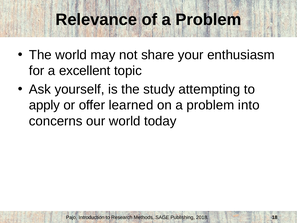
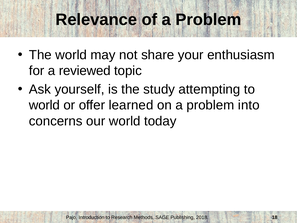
excellent: excellent -> reviewed
apply at (44, 105): apply -> world
